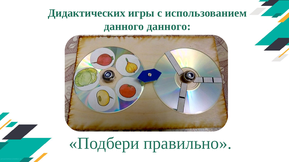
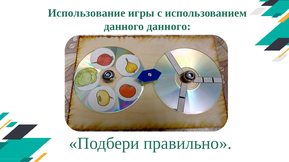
Дидактических: Дидактических -> Использование
